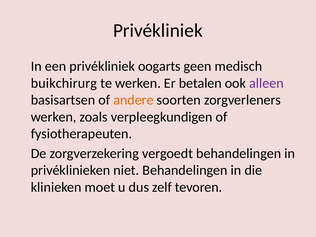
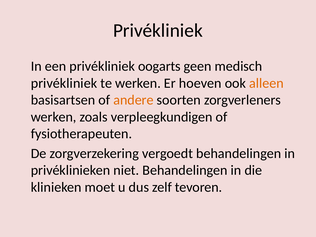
buikchirurg at (64, 83): buikchirurg -> privékliniek
betalen: betalen -> hoeven
alleen colour: purple -> orange
